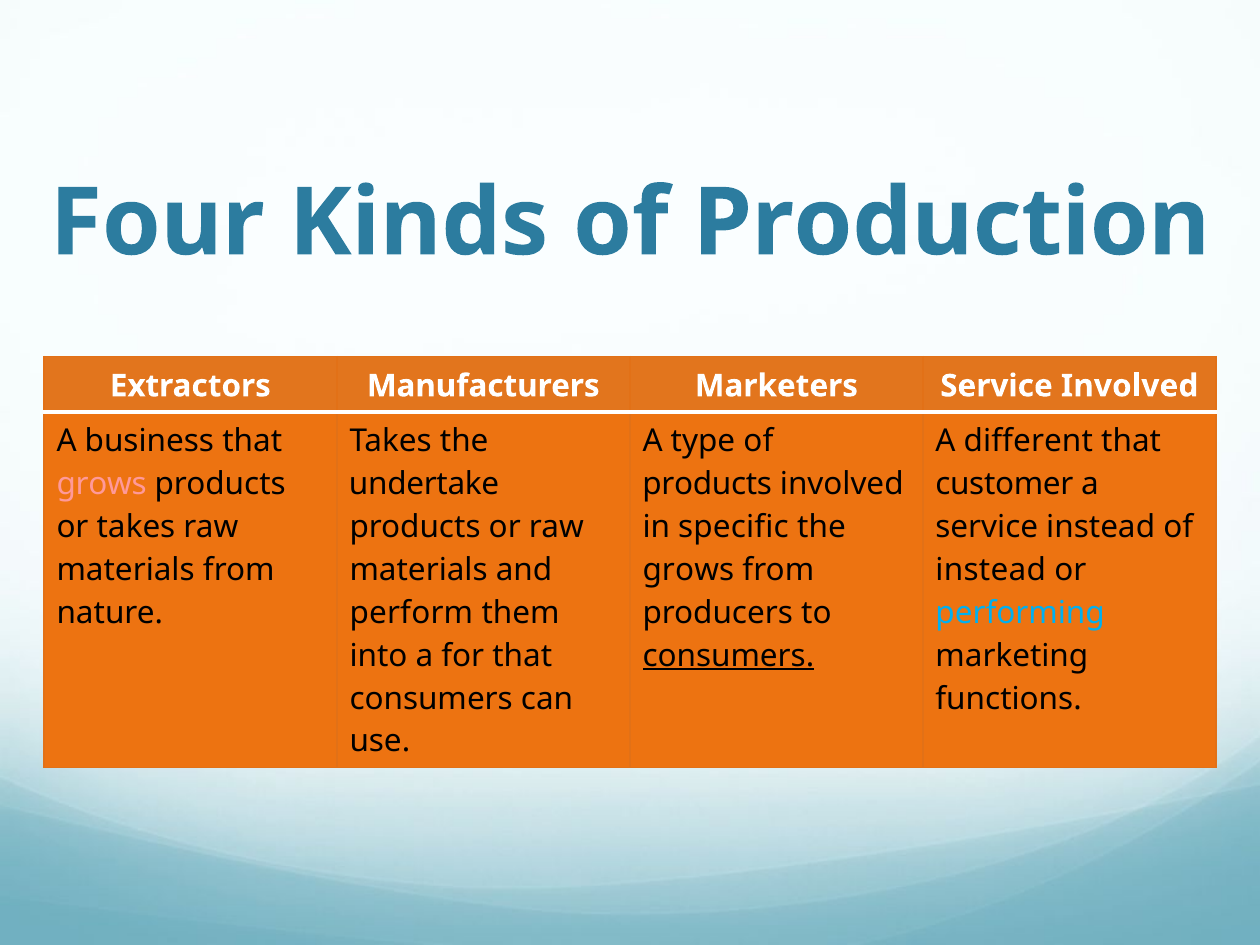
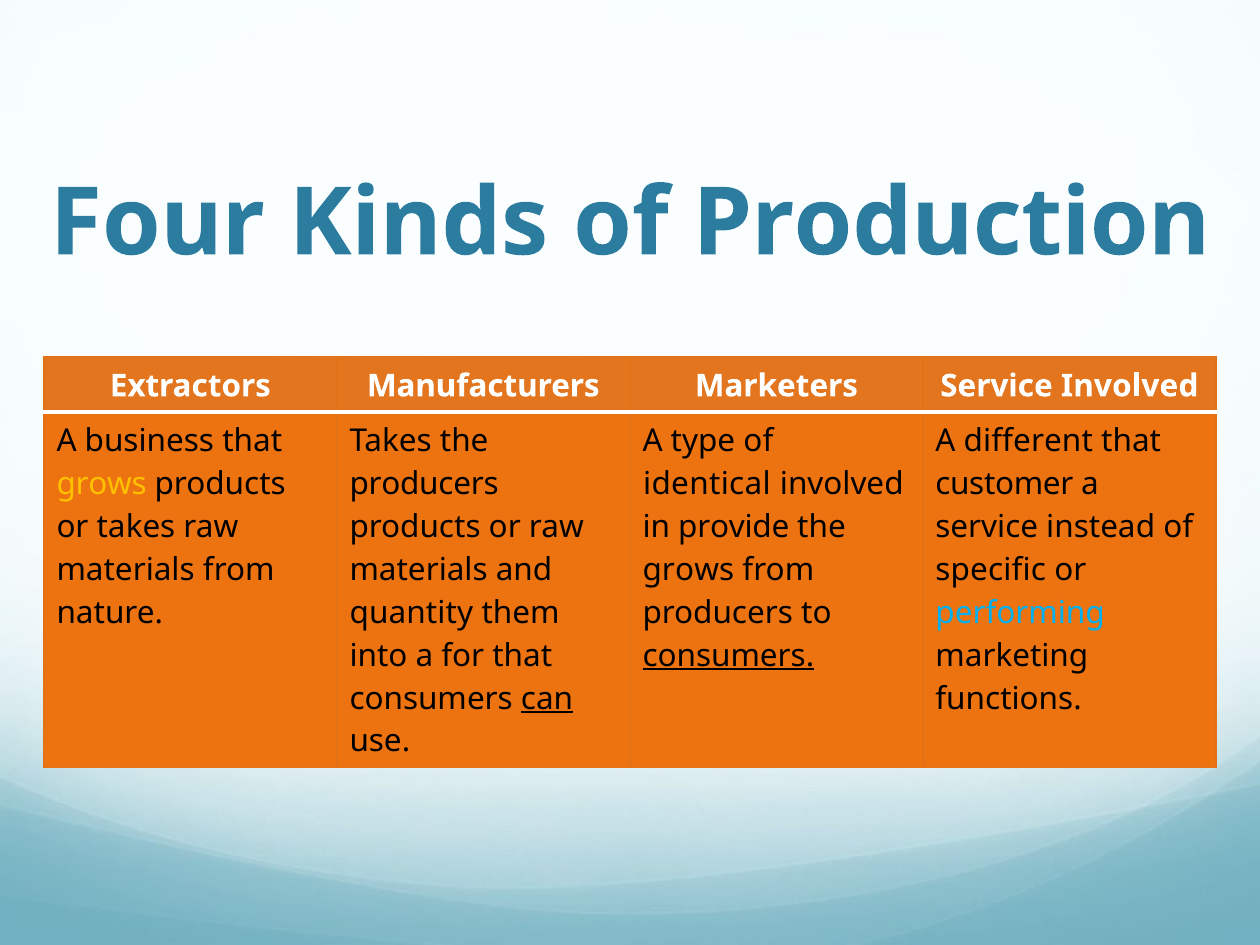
grows at (102, 484) colour: pink -> yellow
undertake at (424, 484): undertake -> producers
products at (707, 484): products -> identical
specific: specific -> provide
instead at (991, 570): instead -> specific
perform: perform -> quantity
can underline: none -> present
